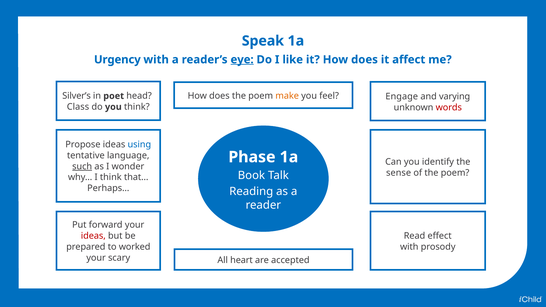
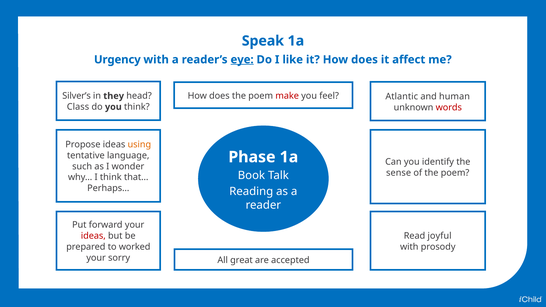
make colour: orange -> red
poet: poet -> they
Engage: Engage -> Atlantic
varying: varying -> human
using colour: blue -> orange
such underline: present -> none
effect: effect -> joyful
scary: scary -> sorry
heart: heart -> great
